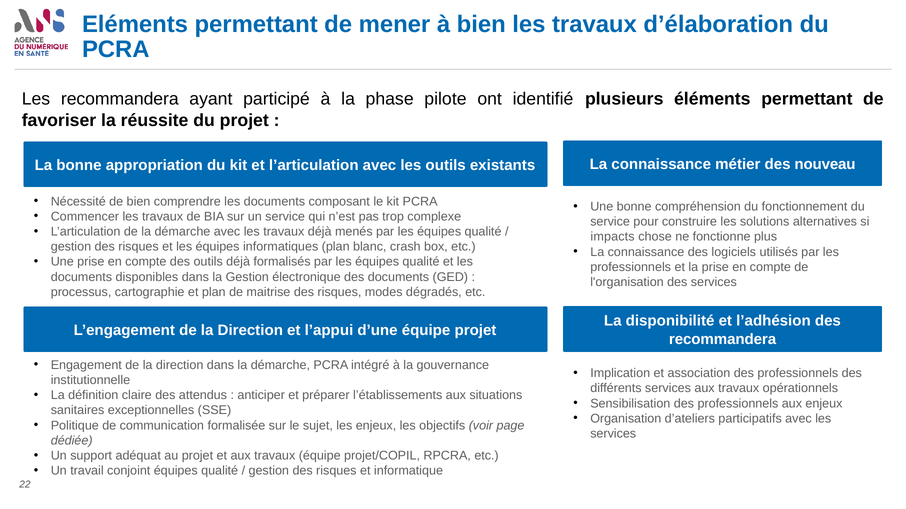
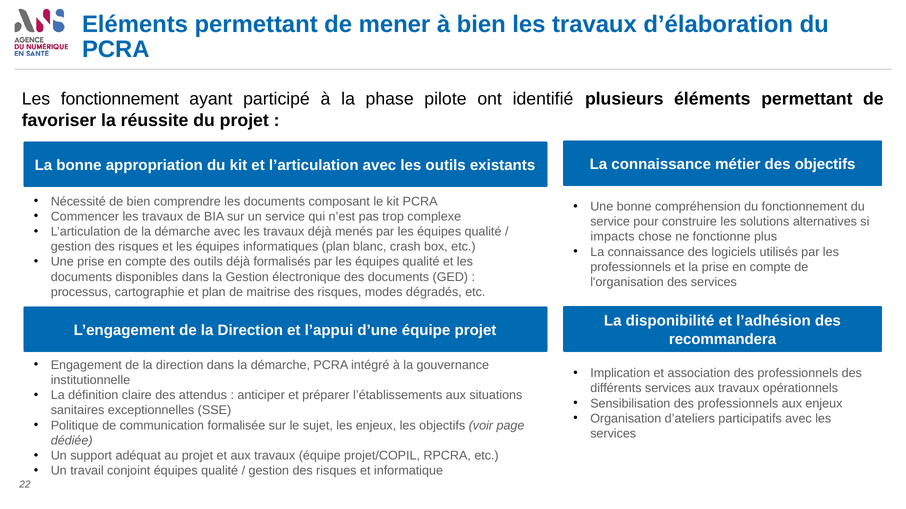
Les recommandera: recommandera -> fonctionnement
des nouveau: nouveau -> objectifs
